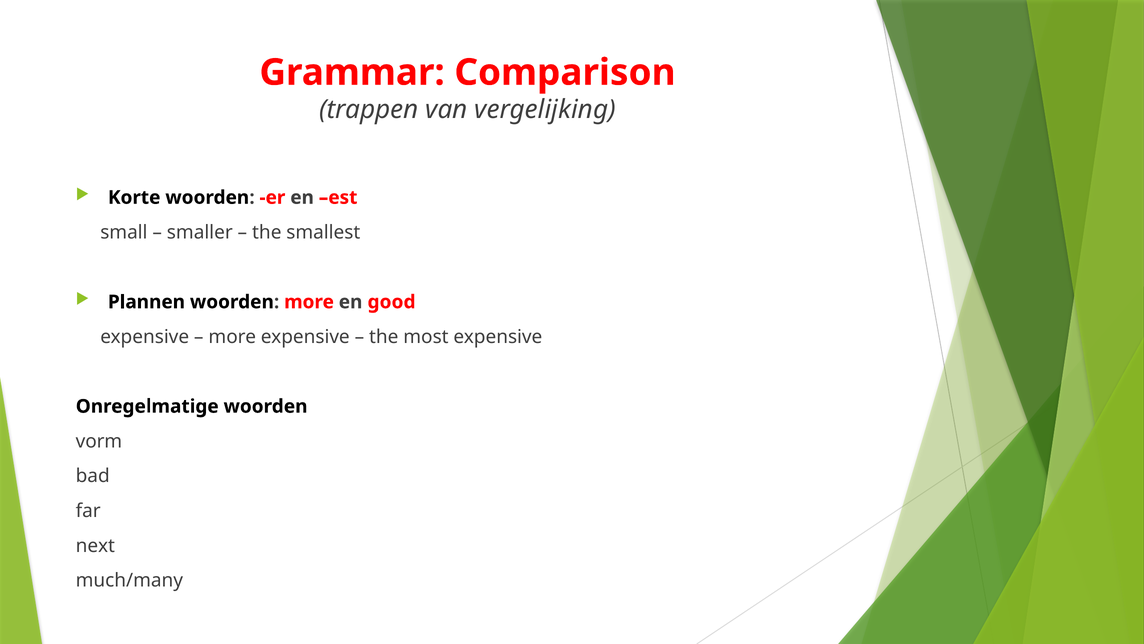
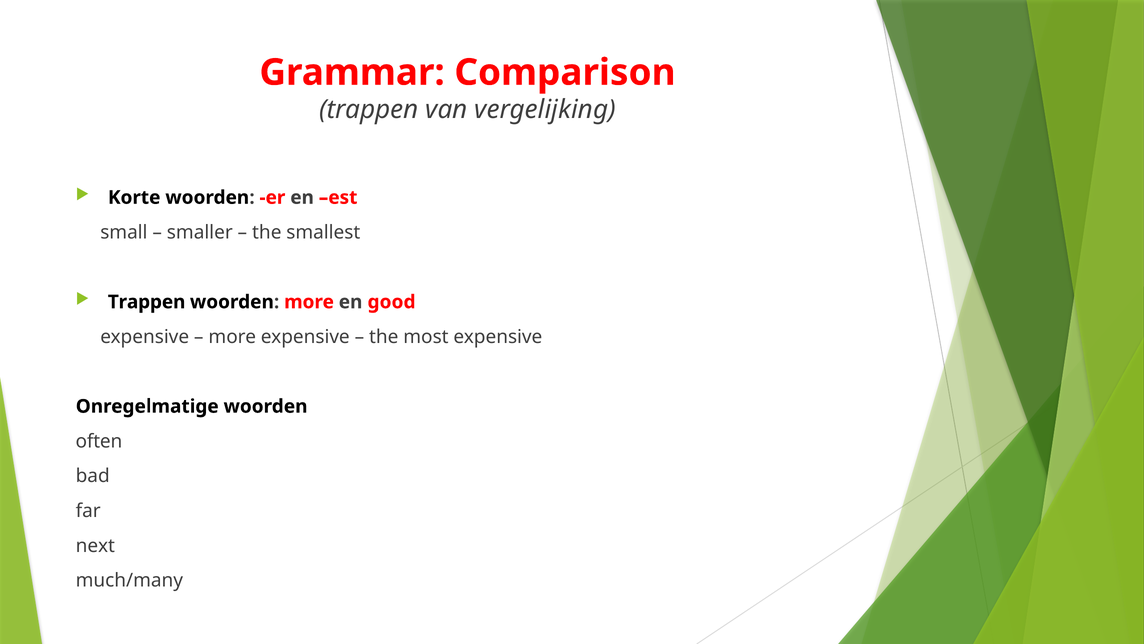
Plannen at (146, 302): Plannen -> Trappen
vorm: vorm -> often
